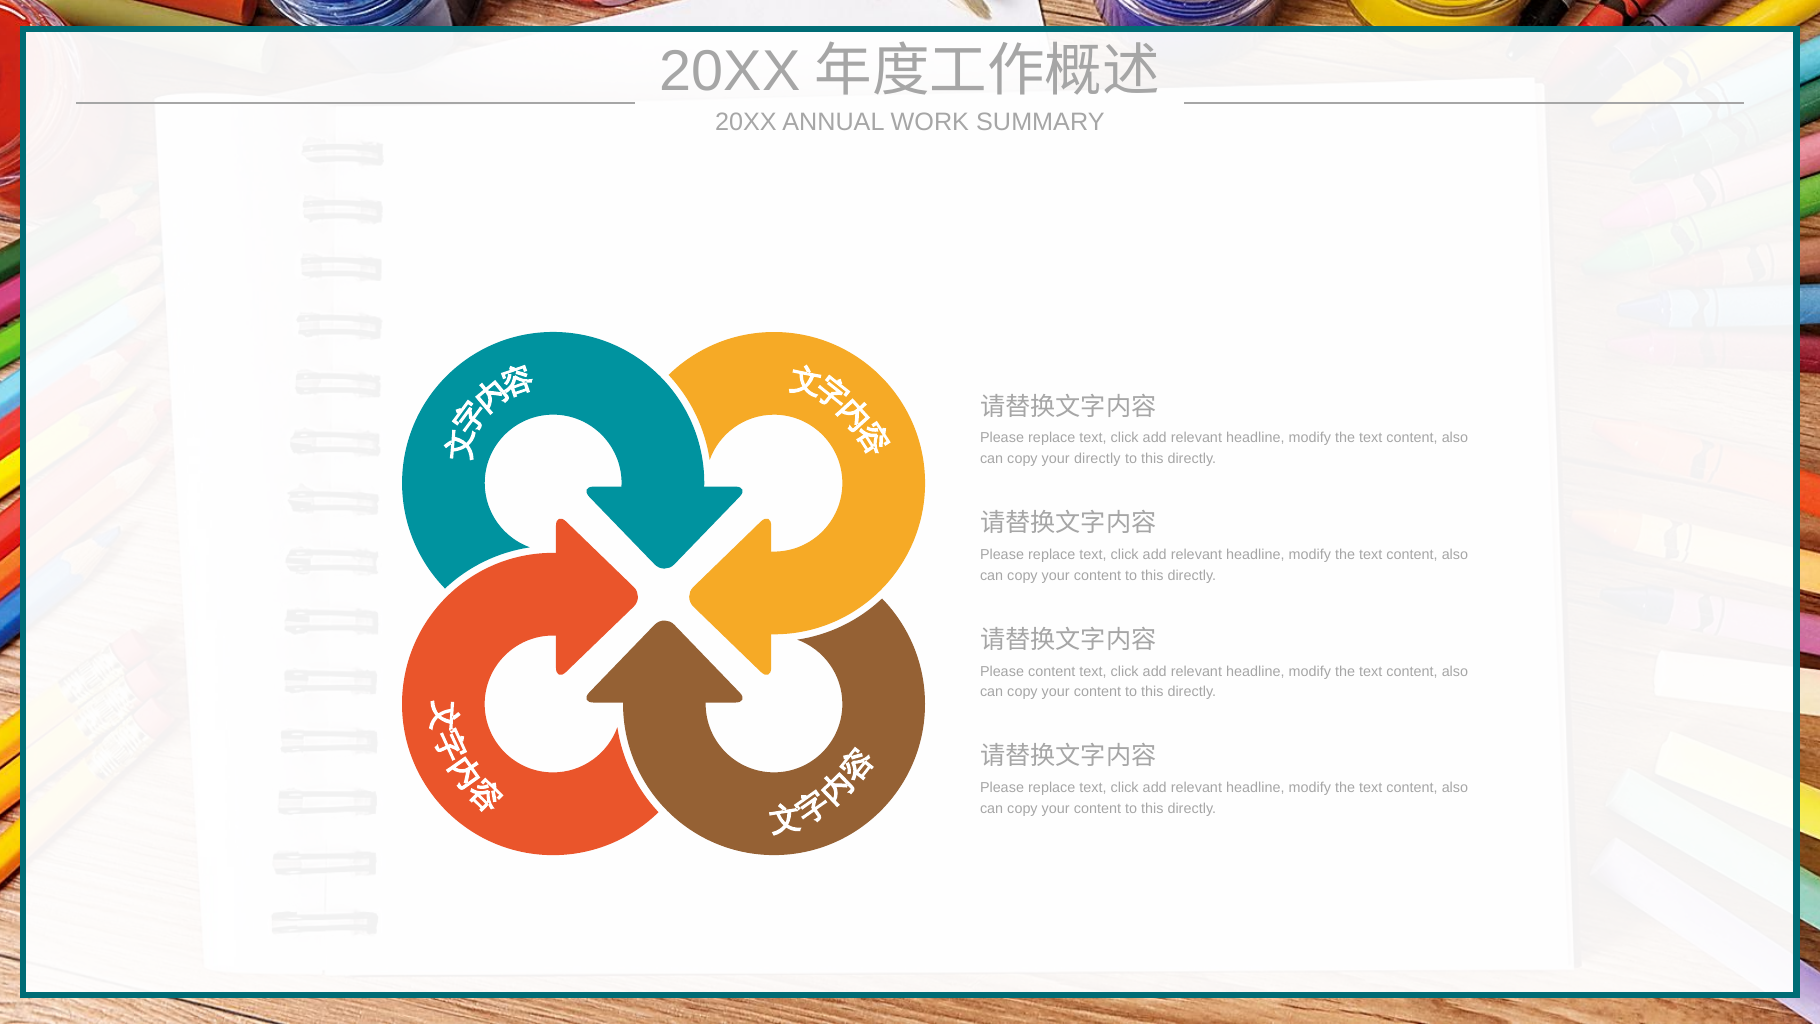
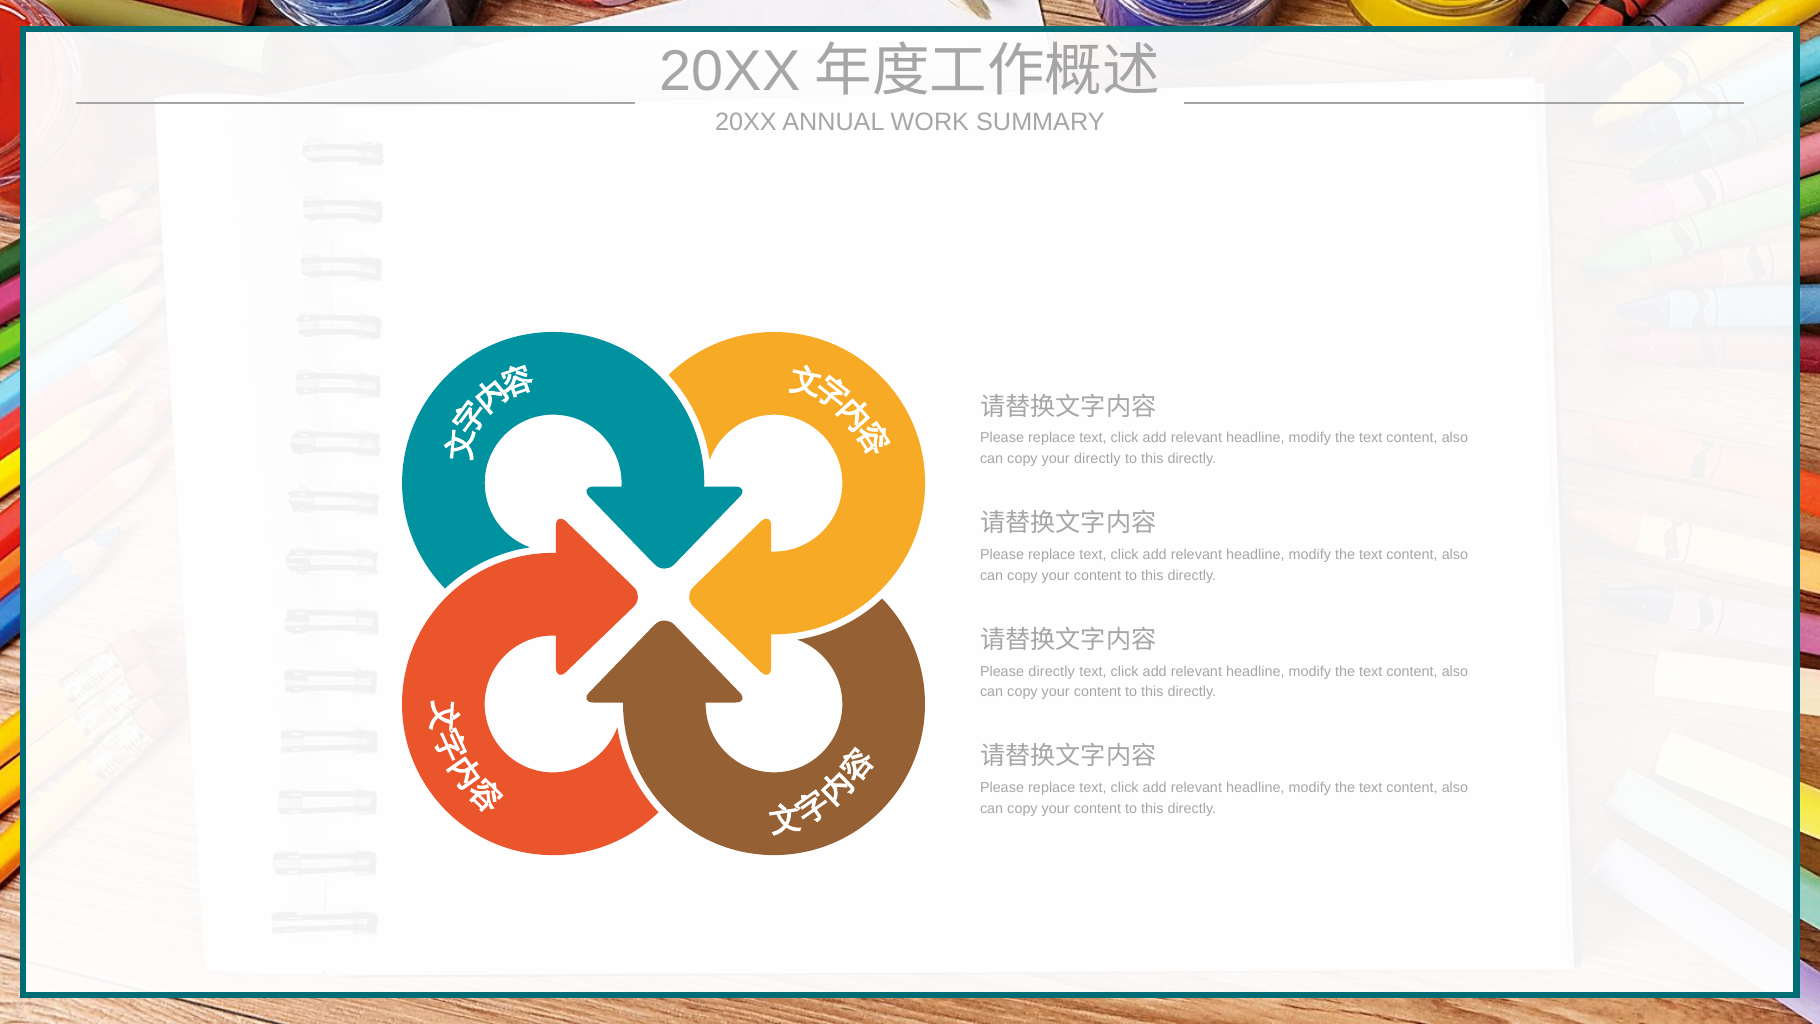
Please content: content -> directly
